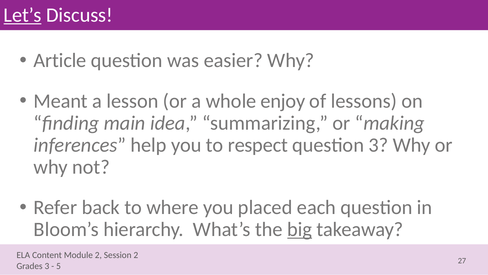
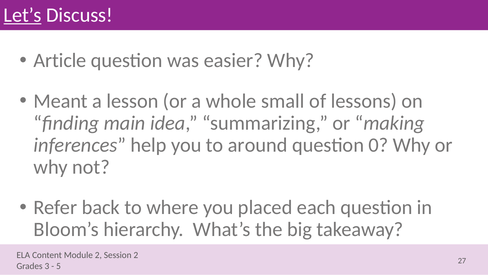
enjoy: enjoy -> small
respect: respect -> around
question 3: 3 -> 0
big underline: present -> none
